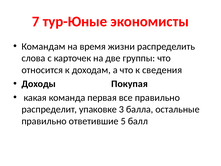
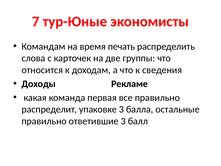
жизни: жизни -> печать
Покупая: Покупая -> Рекламе
ответившие 5: 5 -> 3
